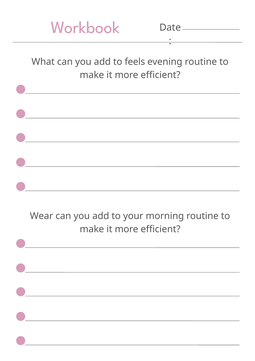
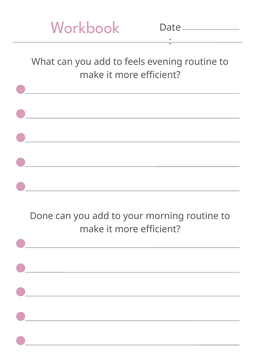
Wear: Wear -> Done
